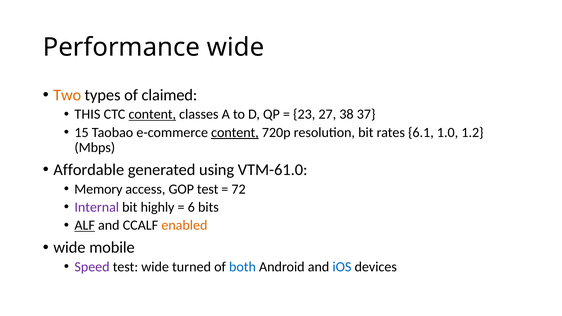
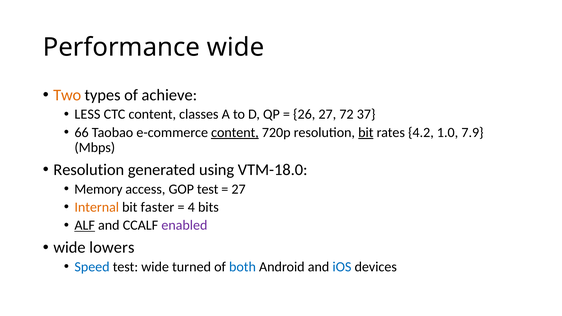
claimed: claimed -> achieve
THIS: THIS -> LESS
content at (152, 114) underline: present -> none
23: 23 -> 26
38: 38 -> 72
15: 15 -> 66
bit at (366, 132) underline: none -> present
6.1: 6.1 -> 4.2
1.2: 1.2 -> 7.9
Affordable at (89, 170): Affordable -> Resolution
VTM-61.0: VTM-61.0 -> VTM-18.0
72 at (239, 189): 72 -> 27
Internal colour: purple -> orange
highly: highly -> faster
6: 6 -> 4
enabled colour: orange -> purple
mobile: mobile -> lowers
Speed colour: purple -> blue
